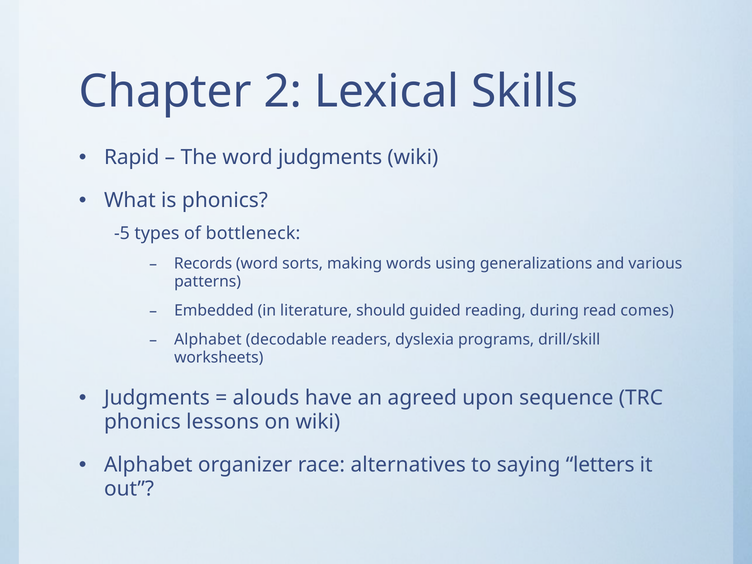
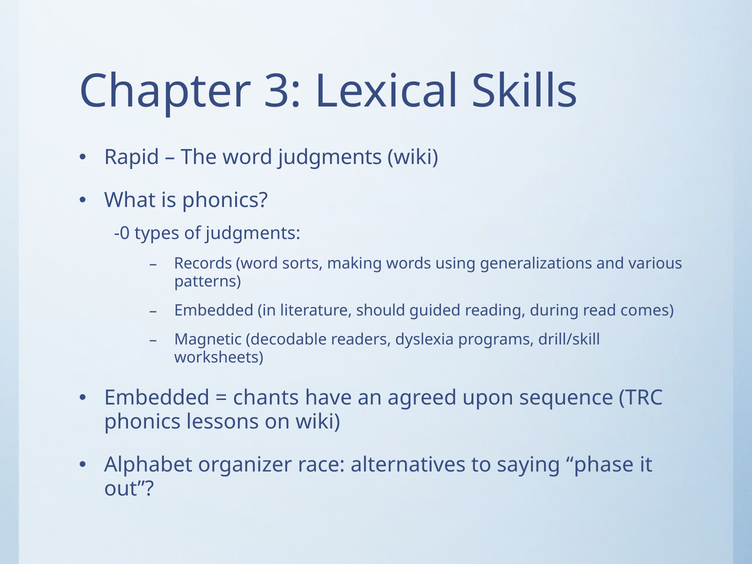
2: 2 -> 3
-5: -5 -> -0
of bottleneck: bottleneck -> judgments
Alphabet at (208, 340): Alphabet -> Magnetic
Judgments at (157, 398): Judgments -> Embedded
alouds: alouds -> chants
letters: letters -> phase
